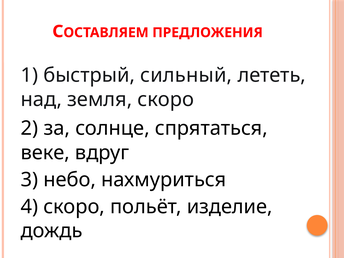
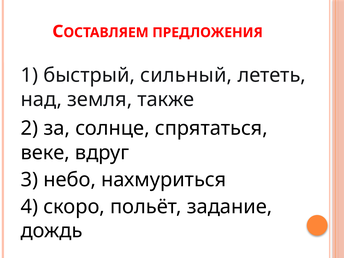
земля скоро: скоро -> также
изделие: изделие -> задание
